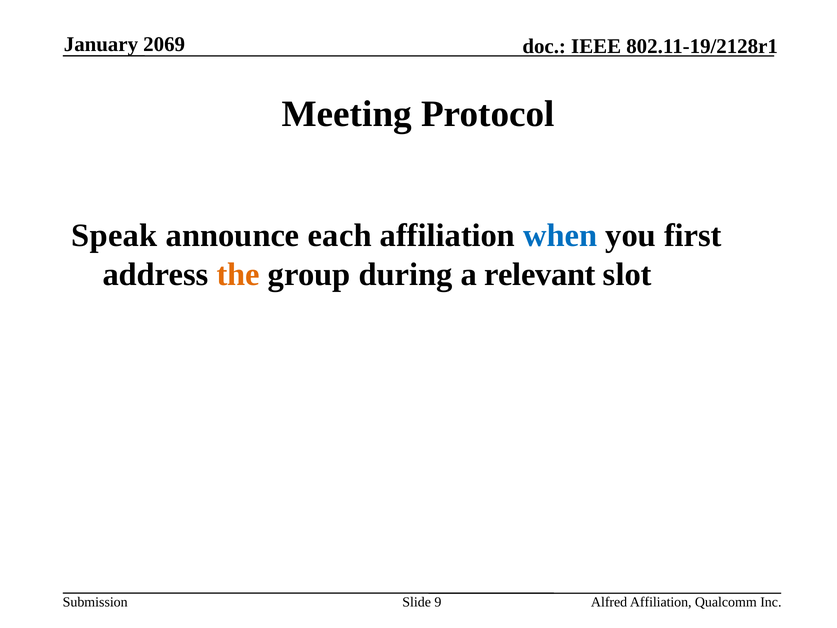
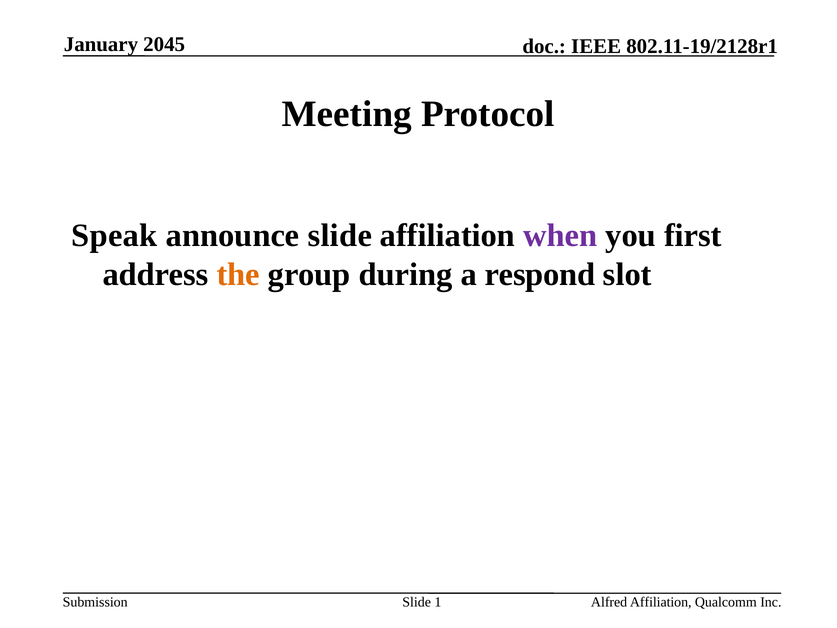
2069: 2069 -> 2045
announce each: each -> slide
when colour: blue -> purple
relevant: relevant -> respond
9: 9 -> 1
